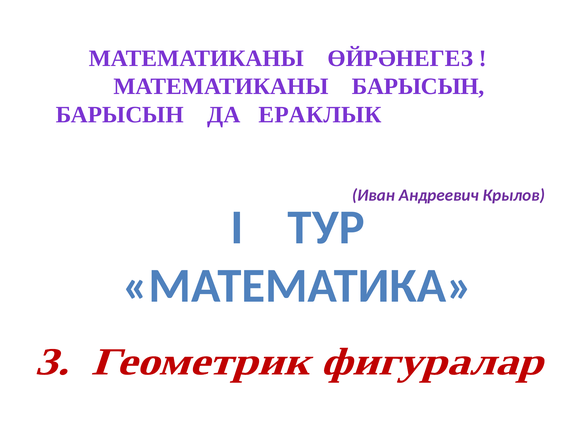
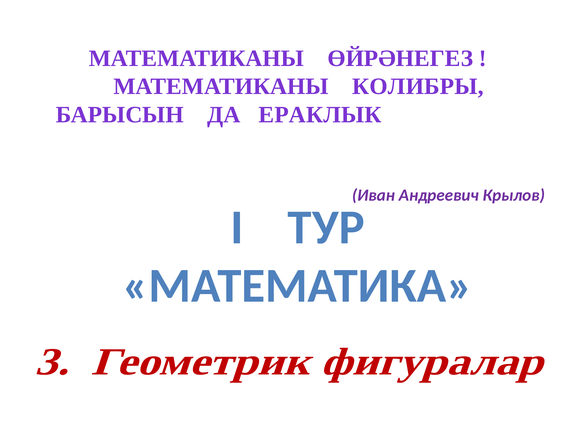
МАТЕМАТИКАНЫ БАРЫСЫН: БАРЫСЫН -> КОЛИБРЫ
